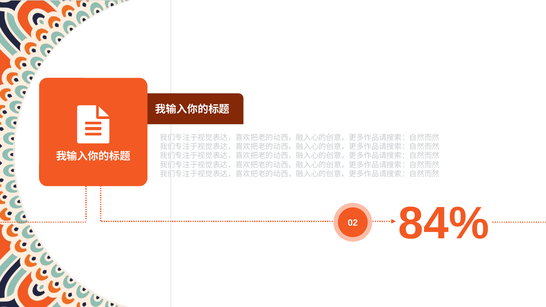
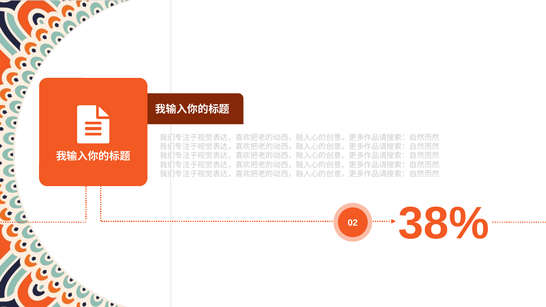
84%: 84% -> 38%
